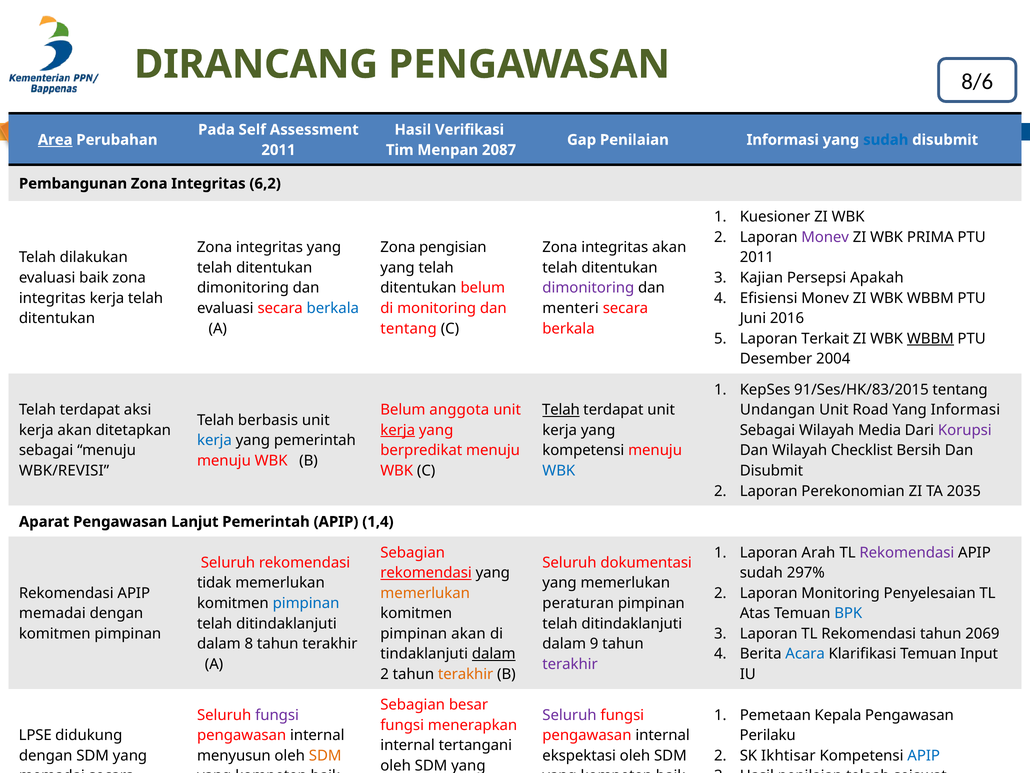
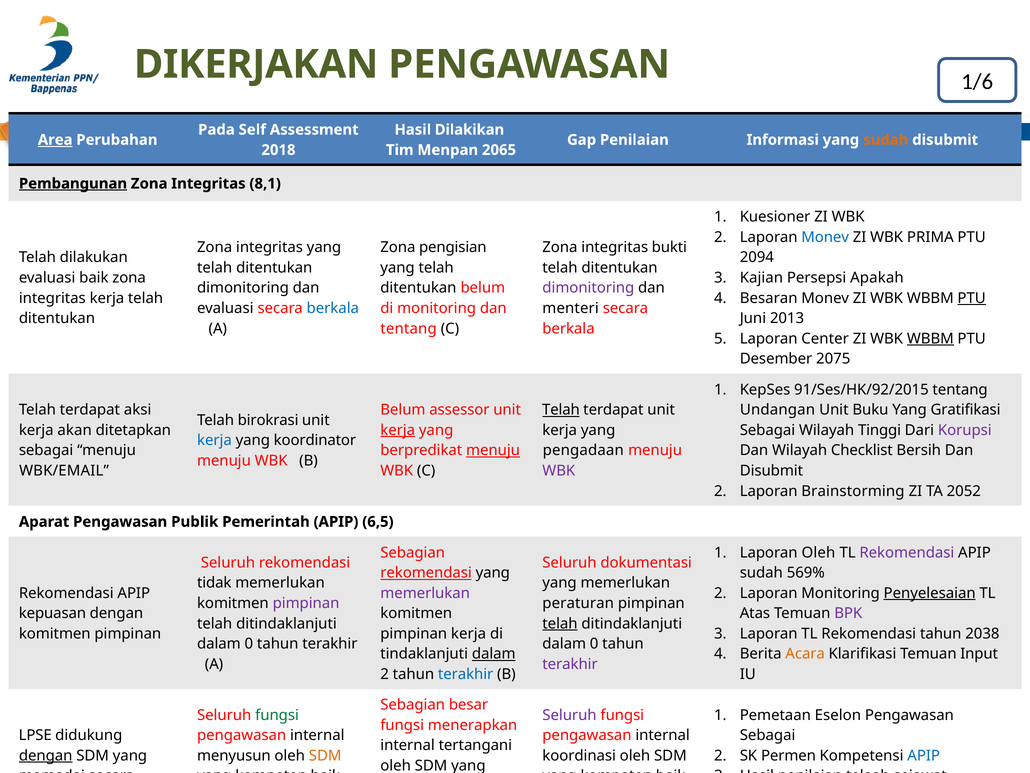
DIRANCANG: DIRANCANG -> DIKERJAKAN
8/6: 8/6 -> 1/6
Verifikasi: Verifikasi -> Dilakikan
sudah at (886, 140) colour: blue -> orange
2011 at (278, 150): 2011 -> 2018
2087: 2087 -> 2065
Pembangunan underline: none -> present
6,2: 6,2 -> 8,1
Monev at (825, 237) colour: purple -> blue
integritas akan: akan -> bukti
2011 at (757, 257): 2011 -> 2094
Efisiensi: Efisiensi -> Besaran
PTU at (972, 298) underline: none -> present
2016: 2016 -> 2013
Terkait: Terkait -> Center
2004: 2004 -> 2075
91/Ses/HK/83/2015: 91/Ses/HK/83/2015 -> 91/Ses/HK/92/2015
anggota: anggota -> assessor
Road: Road -> Buku
Yang Informasi: Informasi -> Gratifikasi
berbasis: berbasis -> birokrasi
Media: Media -> Tinggi
yang pemerintah: pemerintah -> koordinator
menuju at (493, 450) underline: none -> present
kompetensi at (583, 450): kompetensi -> pengadaan
WBK/REVISI: WBK/REVISI -> WBK/EMAIL
WBK at (559, 470) colour: blue -> purple
Perekonomian: Perekonomian -> Brainstorming
2035: 2035 -> 2052
Lanjut: Lanjut -> Publik
1,4: 1,4 -> 6,5
Laporan Arah: Arah -> Oleh
297%: 297% -> 569%
memerlukan at (425, 593) colour: orange -> purple
Penyelesaian underline: none -> present
pimpinan at (306, 603) colour: blue -> purple
memadai at (52, 613): memadai -> kepuasan
BPK colour: blue -> purple
telah at (560, 623) underline: none -> present
pimpinan akan: akan -> kerja
2069: 2069 -> 2038
8 at (249, 643): 8 -> 0
9 at (594, 643): 9 -> 0
Acara colour: blue -> orange
terakhir at (466, 674) colour: orange -> blue
fungsi at (277, 715) colour: purple -> green
Kepala: Kepala -> Eselon
Perilaku at (768, 735): Perilaku -> Sebagai
dengan at (46, 755) underline: none -> present
ekspektasi: ekspektasi -> koordinasi
Ikhtisar: Ikhtisar -> Permen
